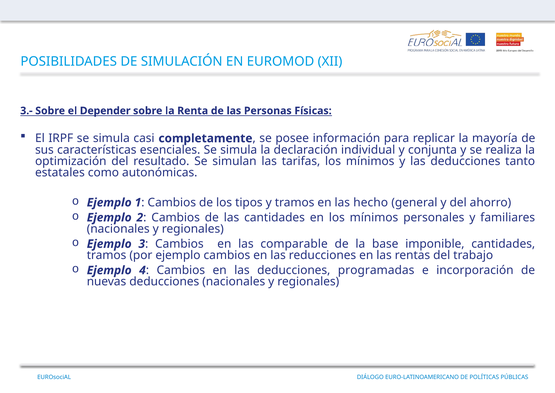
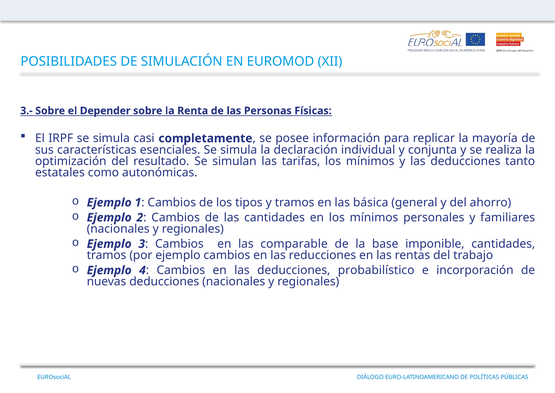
hecho: hecho -> básica
programadas: programadas -> probabilístico
